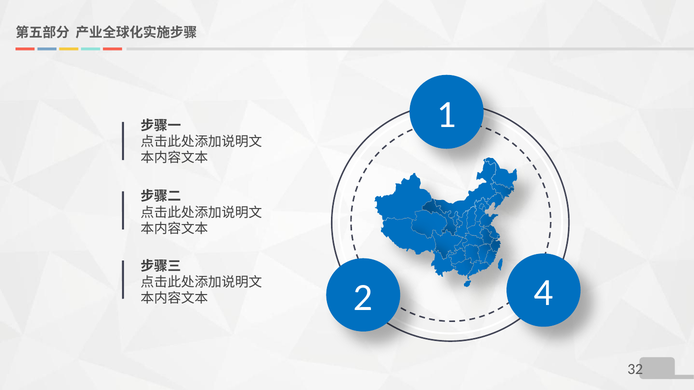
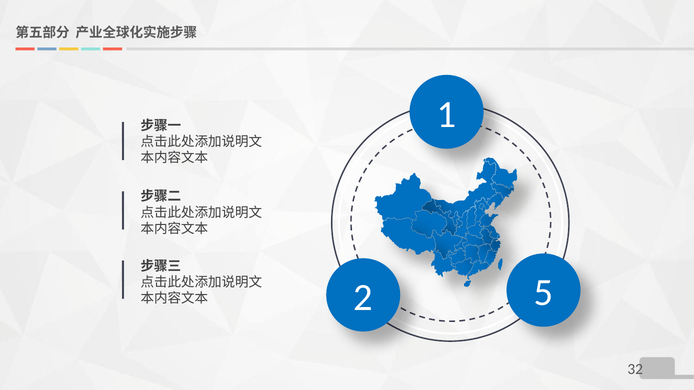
4: 4 -> 5
